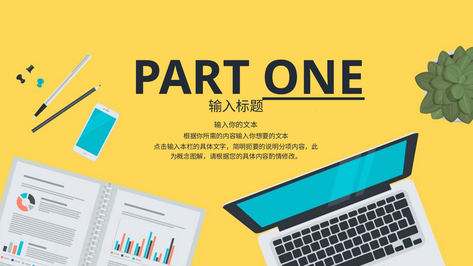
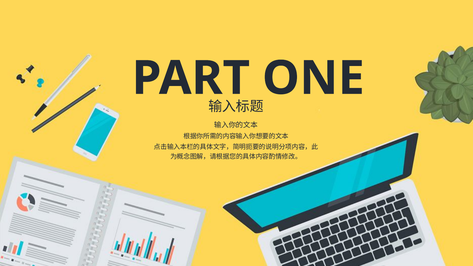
ONE underline: present -> none
